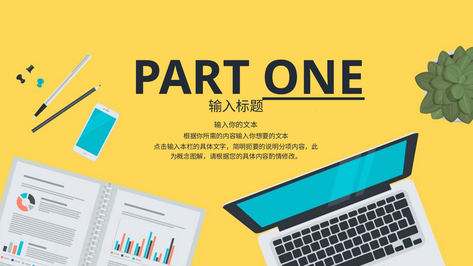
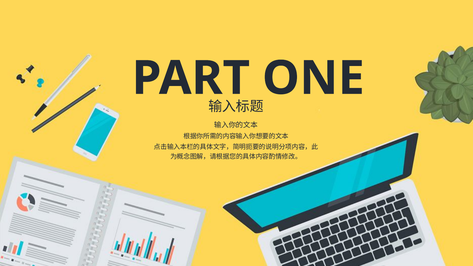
ONE underline: present -> none
